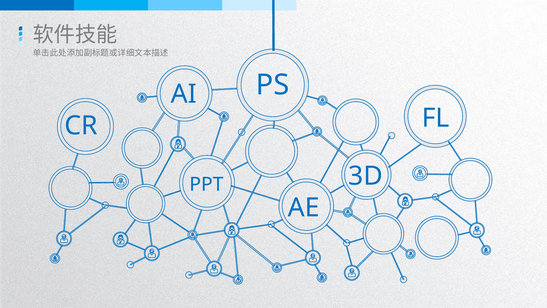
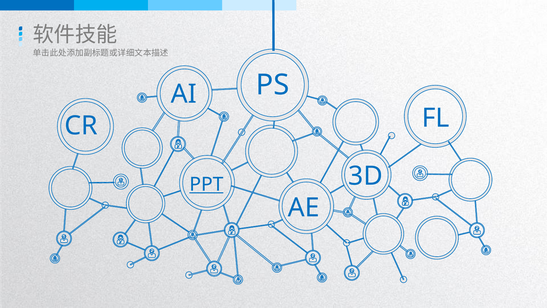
PPT underline: none -> present
